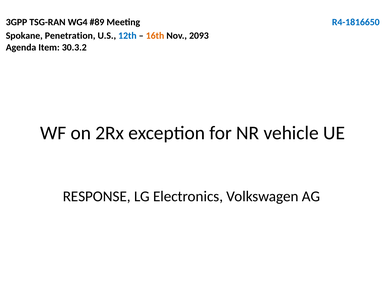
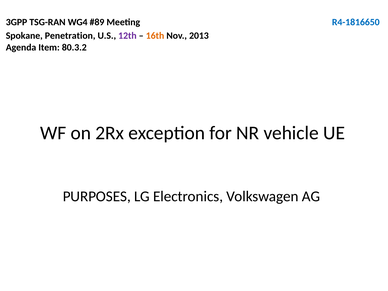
12th colour: blue -> purple
2093: 2093 -> 2013
30.3.2: 30.3.2 -> 80.3.2
RESPONSE: RESPONSE -> PURPOSES
